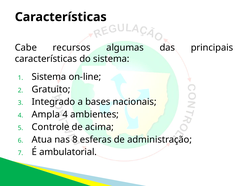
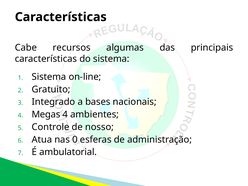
Ampla: Ampla -> Megas
acima: acima -> nosso
8: 8 -> 0
